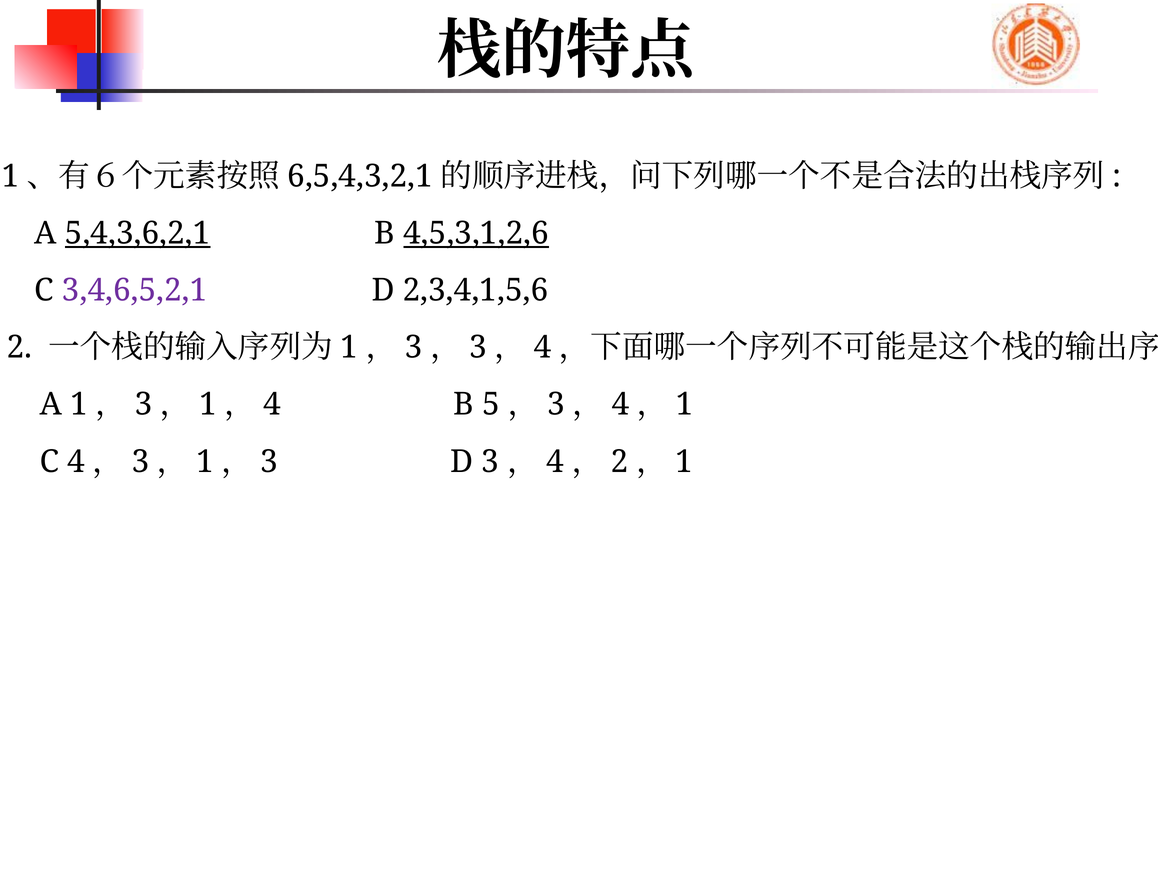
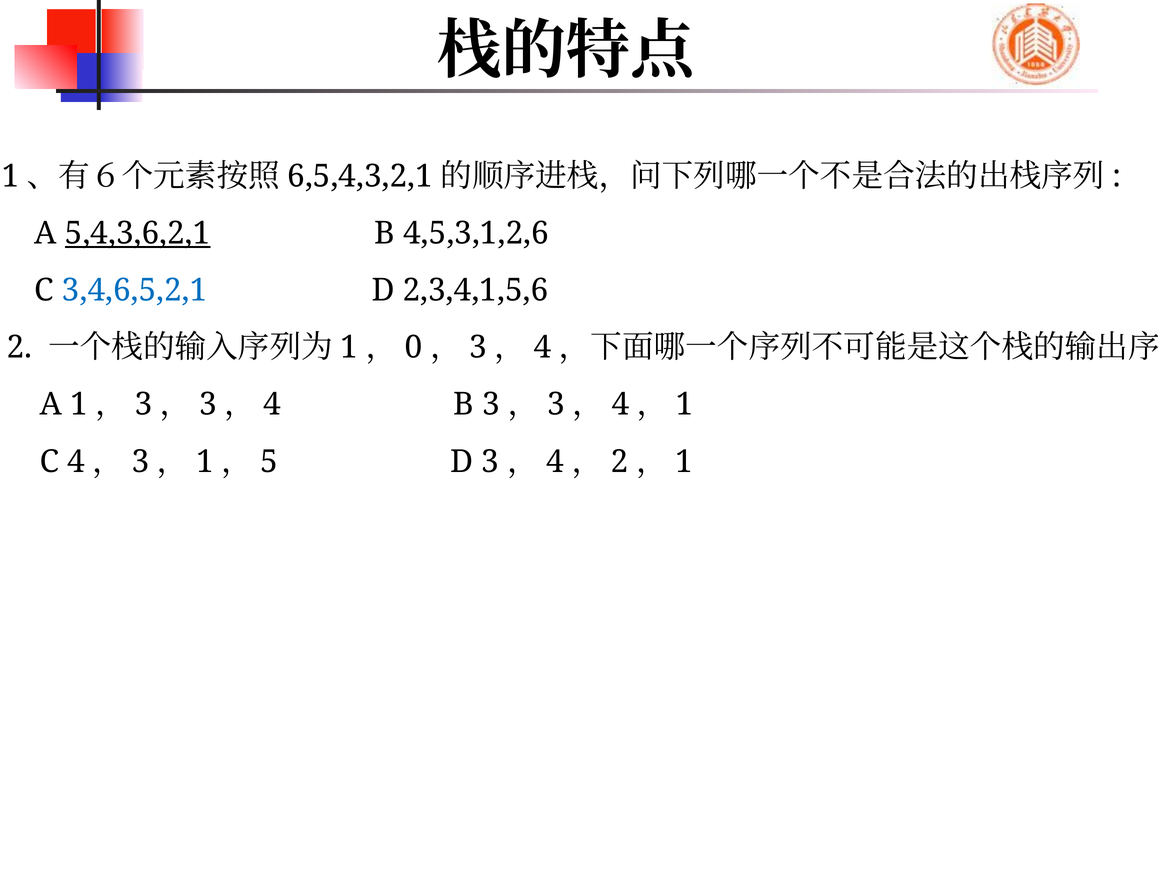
4,5,3,1,2,6 underline: present -> none
3,4,6,5,2,1 colour: purple -> blue
3 at (414, 347): 3 -> 0
1 at (208, 404): 1 -> 3
B 5: 5 -> 3
3 at (269, 461): 3 -> 5
